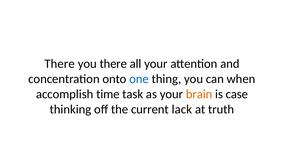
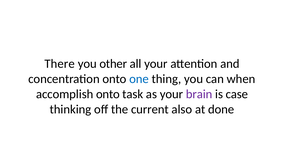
you there: there -> other
accomplish time: time -> onto
brain colour: orange -> purple
lack: lack -> also
truth: truth -> done
